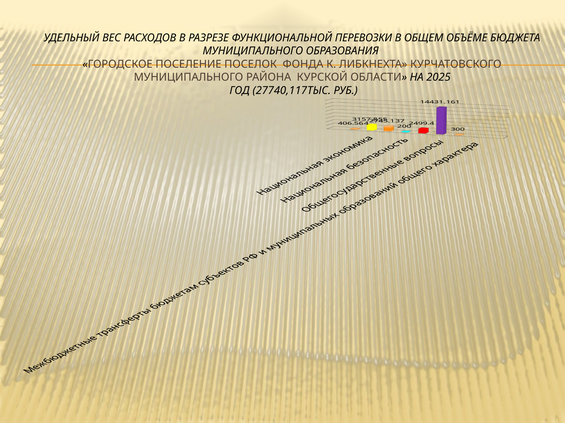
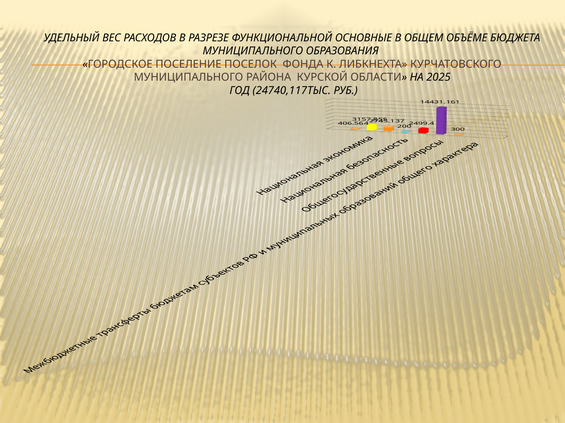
ПЕРЕВОЗКИ: ПЕРЕВОЗКИ -> ОСНОВНЫЕ
27740,117ТЫС: 27740,117ТЫС -> 24740,117ТЫС
